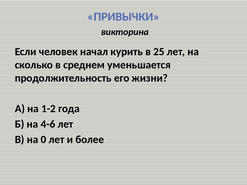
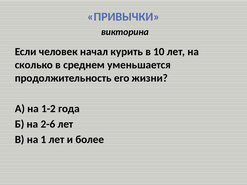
25: 25 -> 10
4-6: 4-6 -> 2-6
0: 0 -> 1
